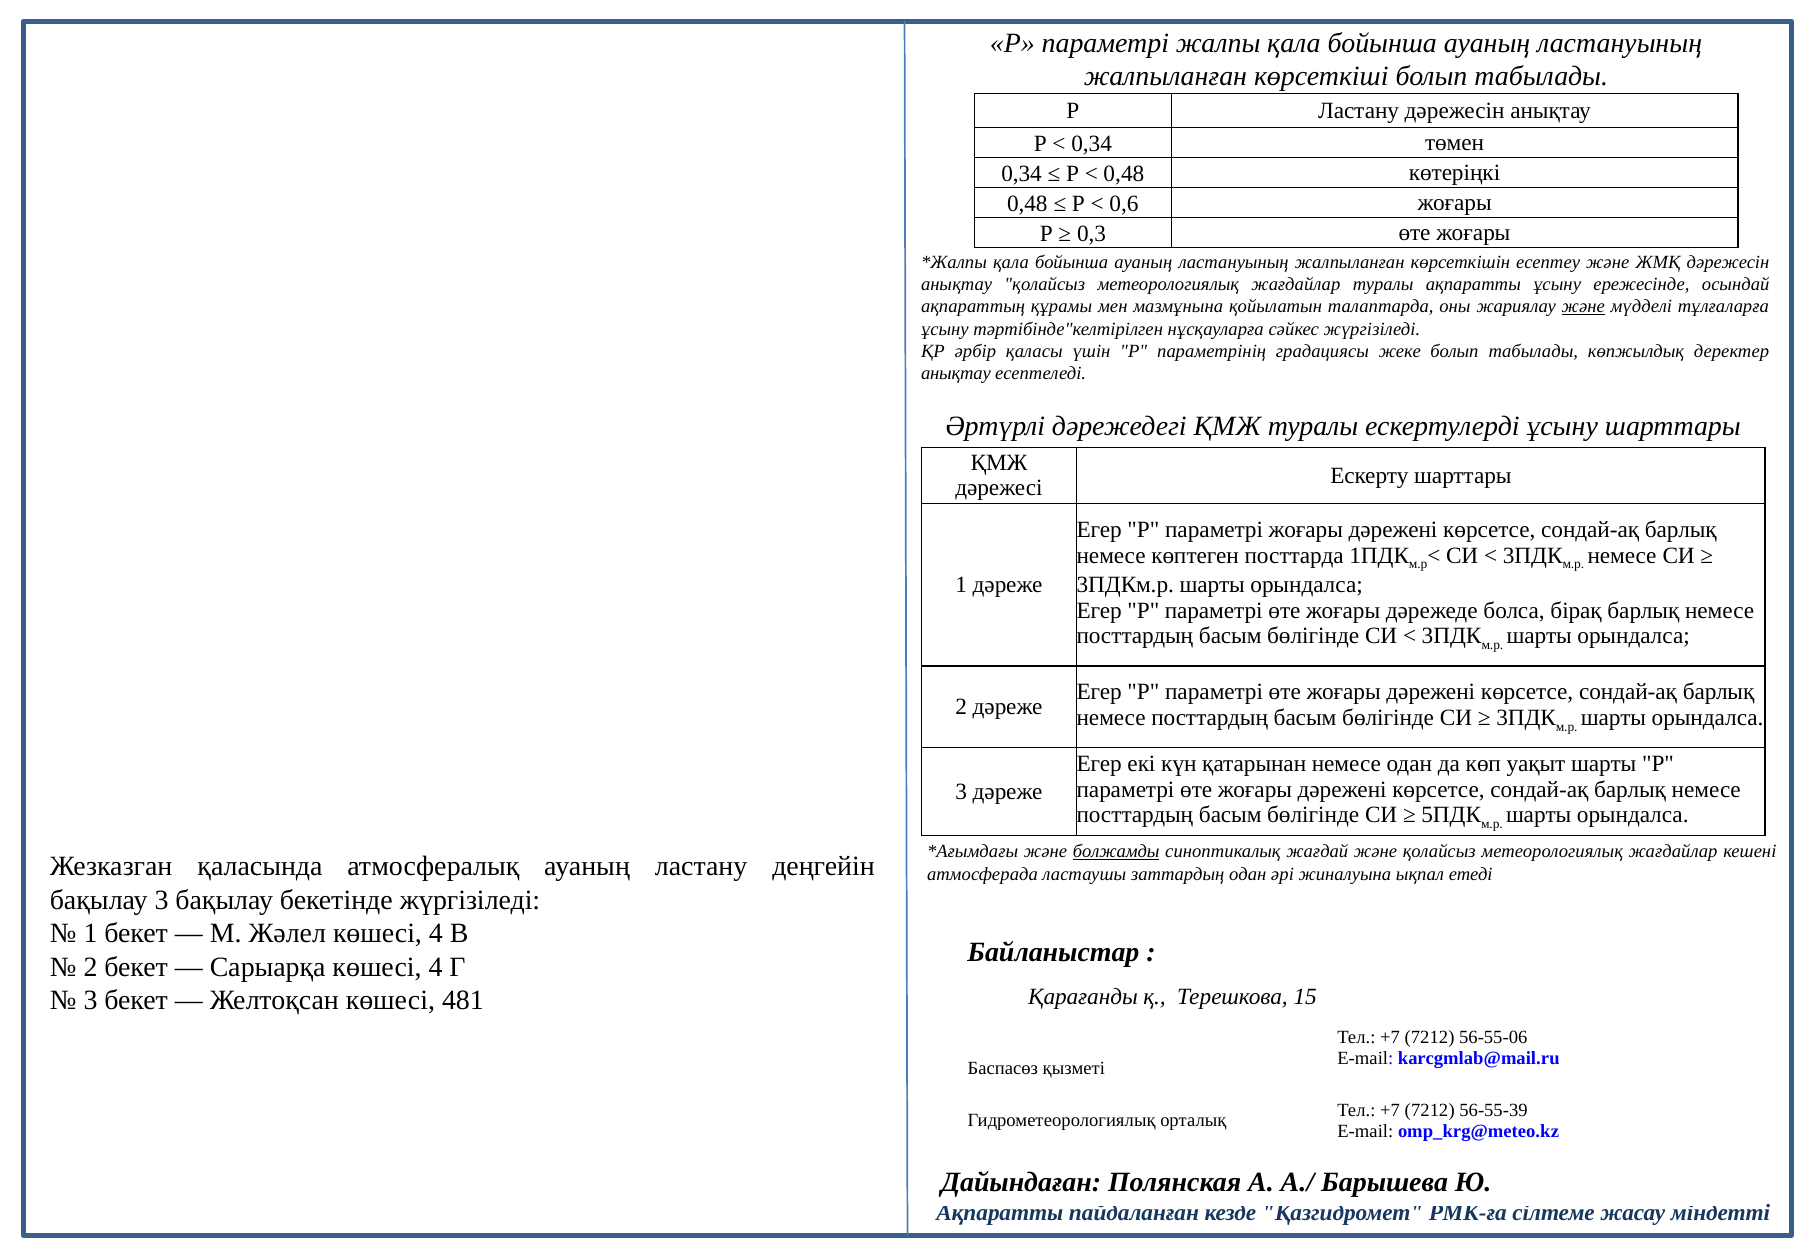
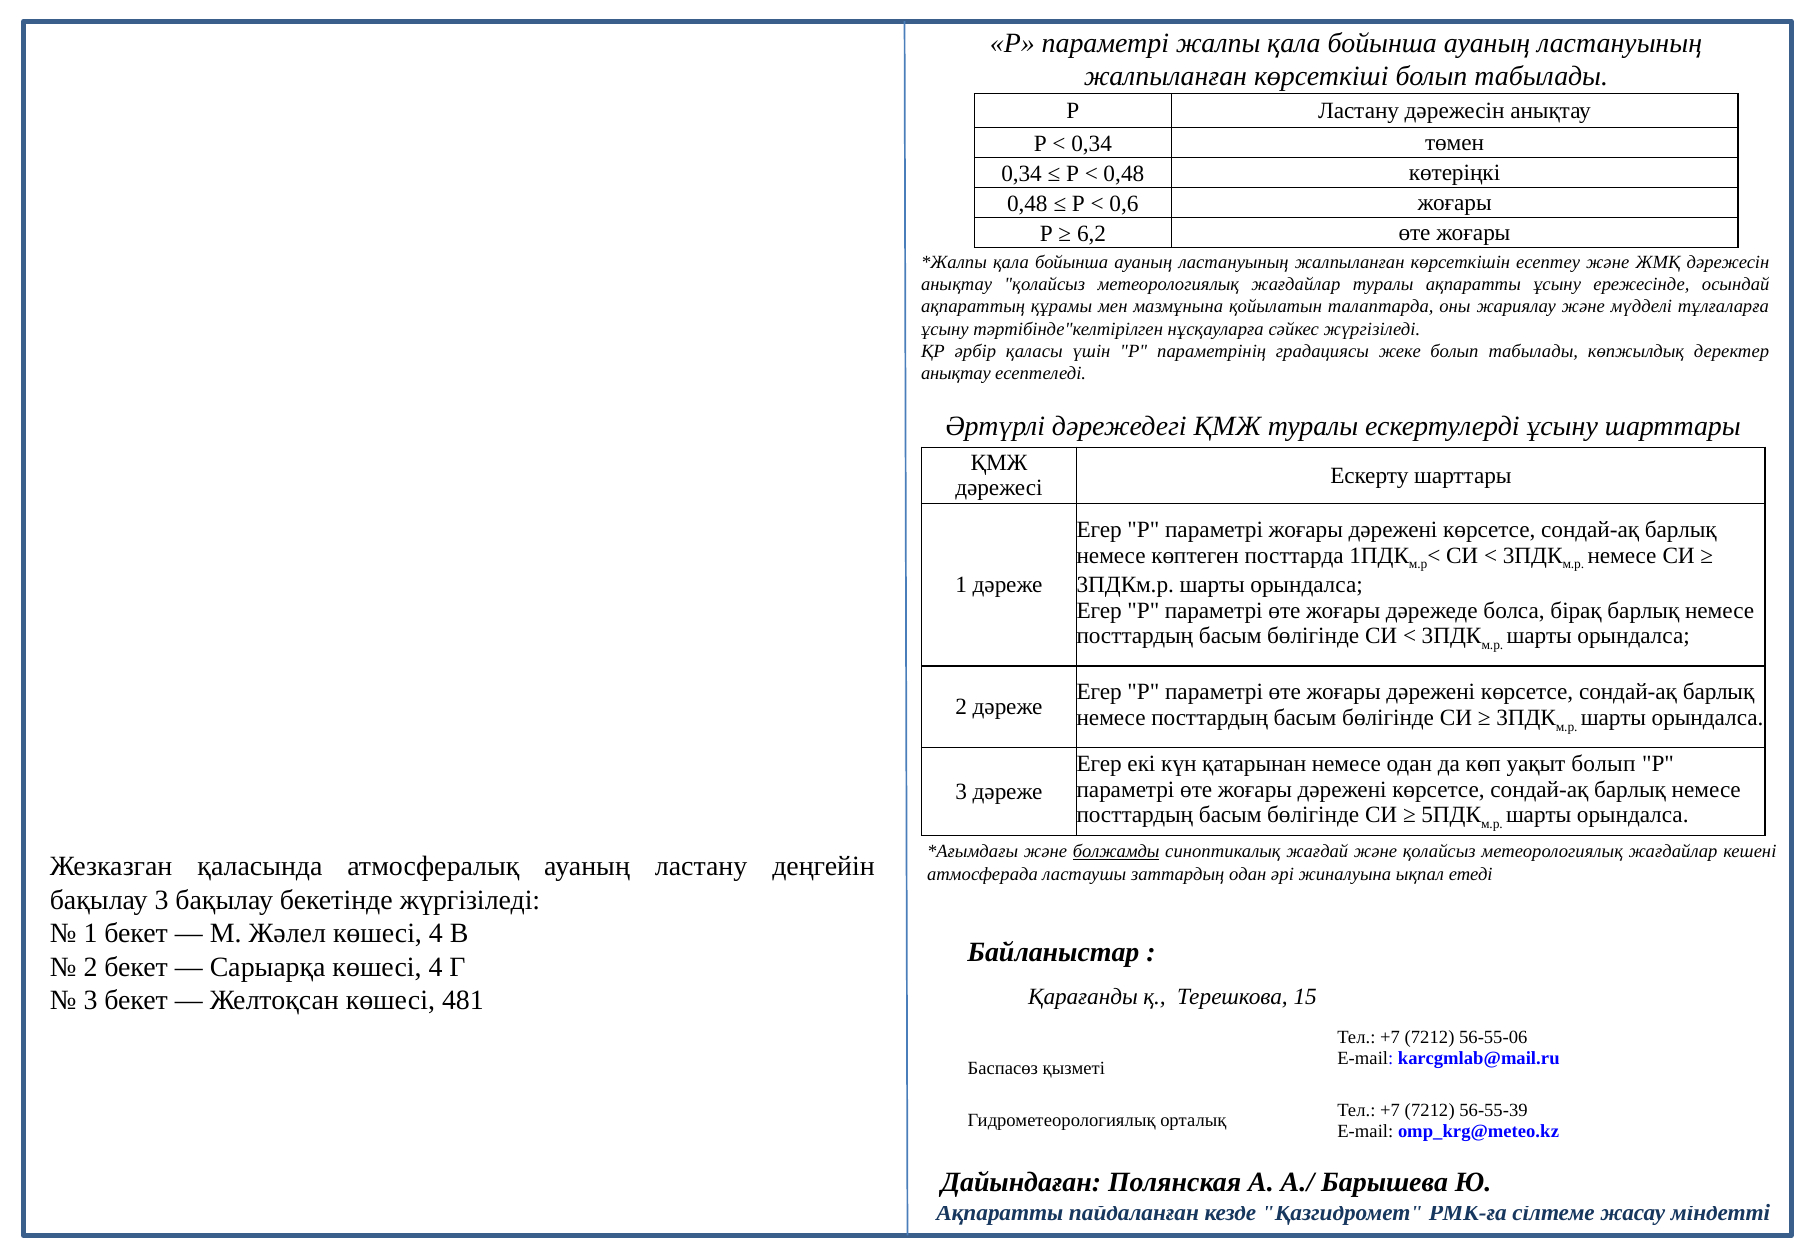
0,3: 0,3 -> 6,2
және at (1583, 307) underline: present -> none
уақыт шарты: шарты -> болып
